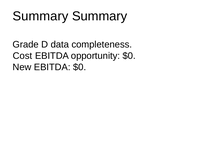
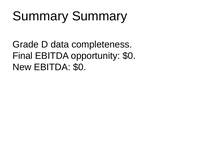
Cost: Cost -> Final
